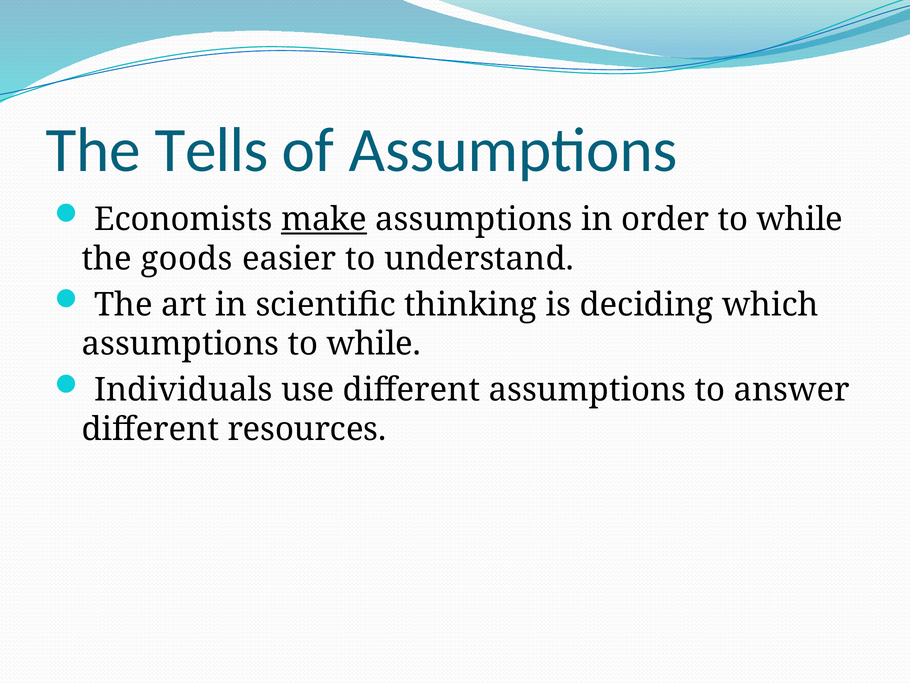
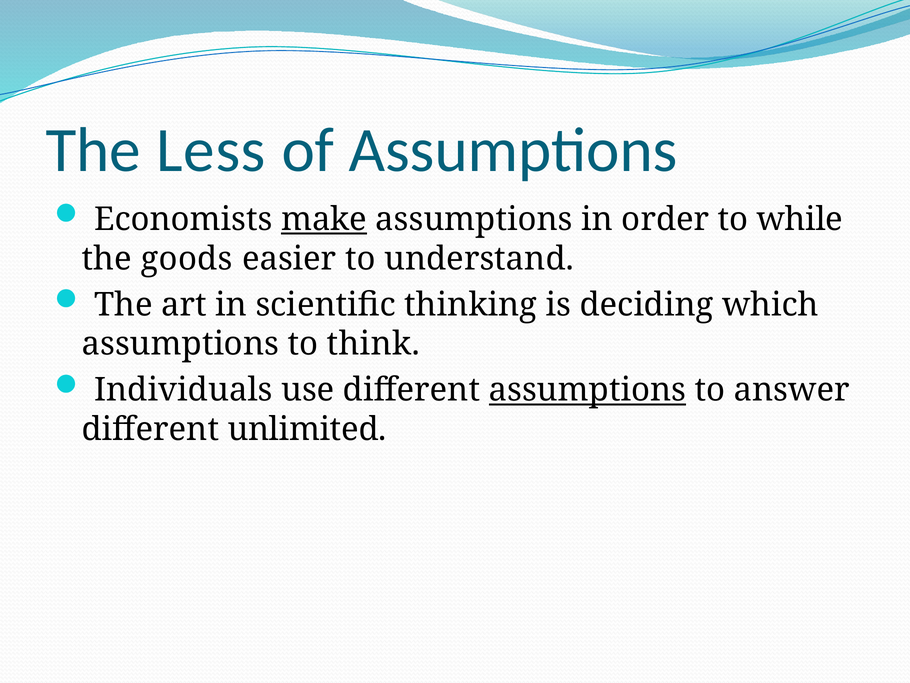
Tells: Tells -> Less
assumptions to while: while -> think
assumptions at (587, 390) underline: none -> present
resources: resources -> unlimited
